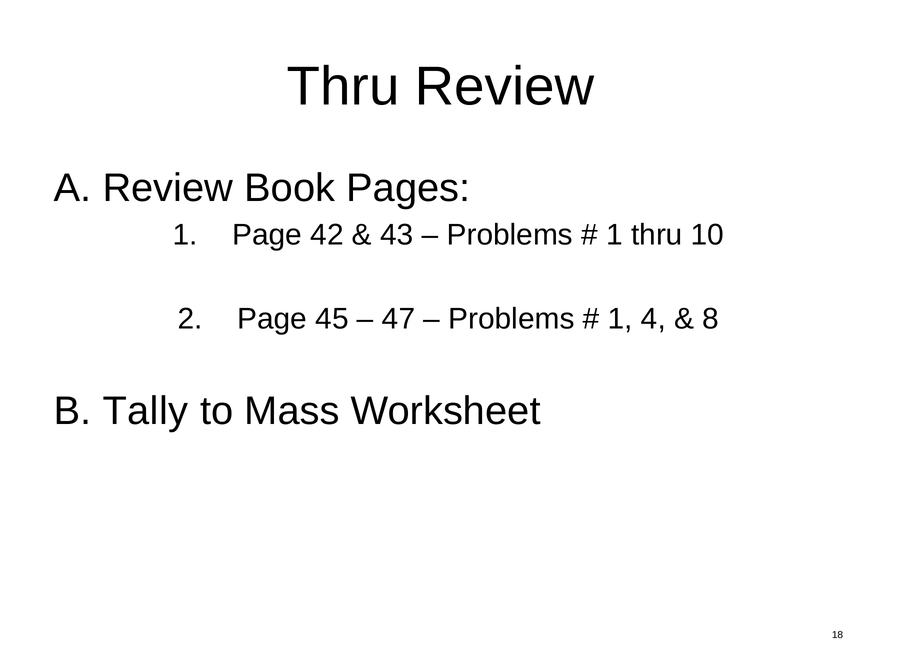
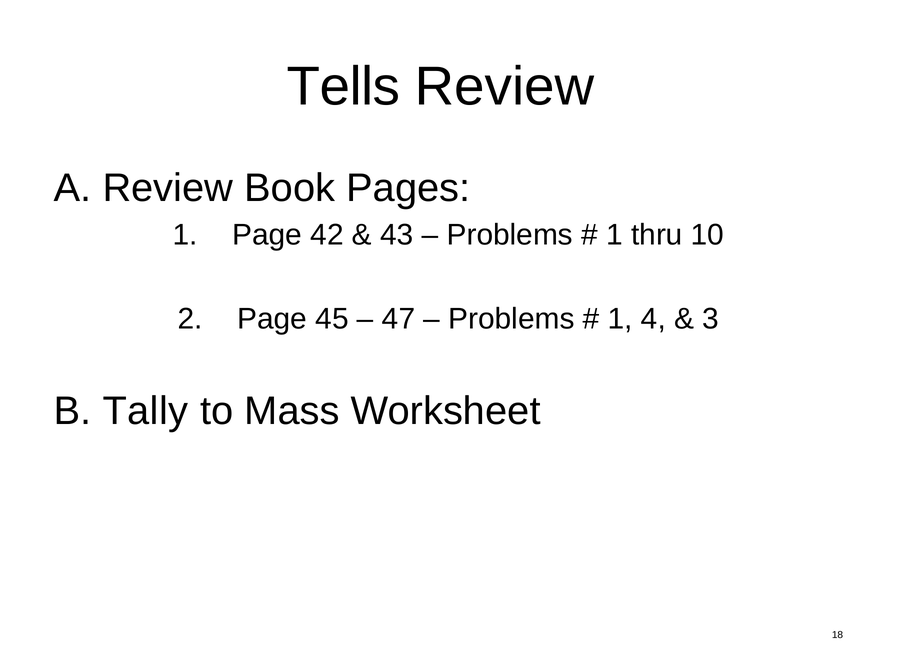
Thru at (343, 87): Thru -> Tells
8: 8 -> 3
